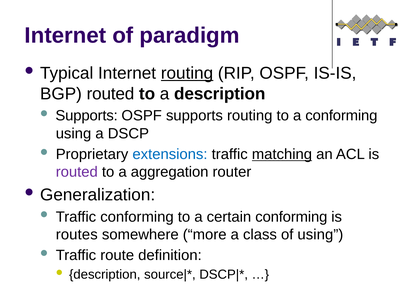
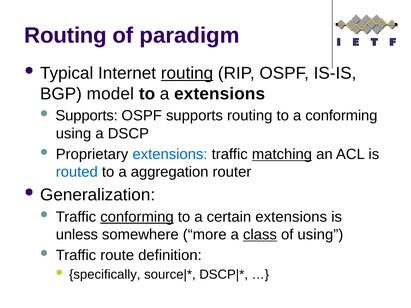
Internet at (65, 36): Internet -> Routing
BGP routed: routed -> model
a description: description -> extensions
routed at (77, 172) colour: purple -> blue
conforming at (137, 217) underline: none -> present
certain conforming: conforming -> extensions
routes: routes -> unless
class underline: none -> present
description at (105, 275): description -> specifically
